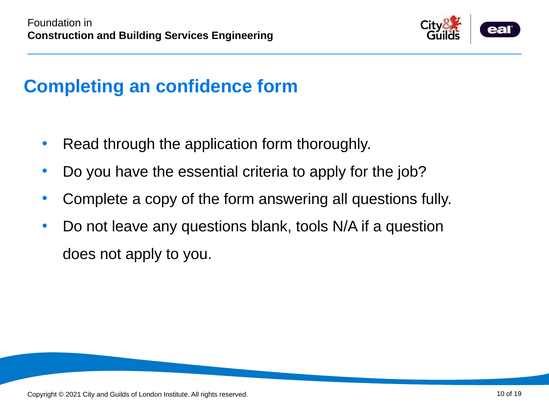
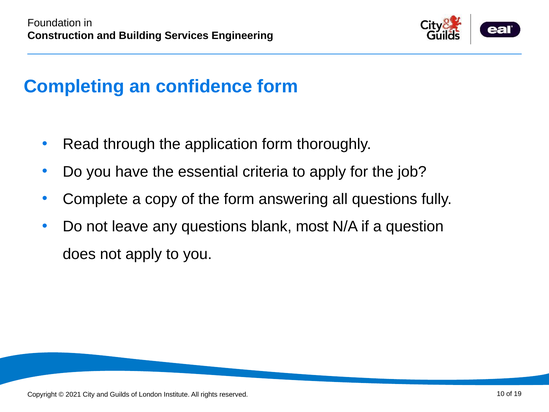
tools: tools -> most
